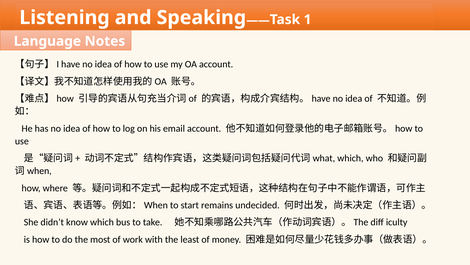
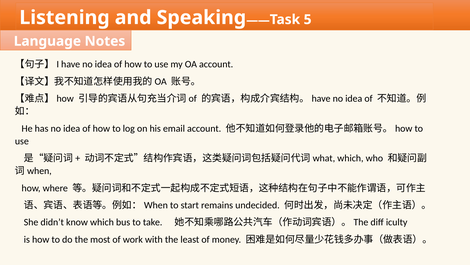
1: 1 -> 5
